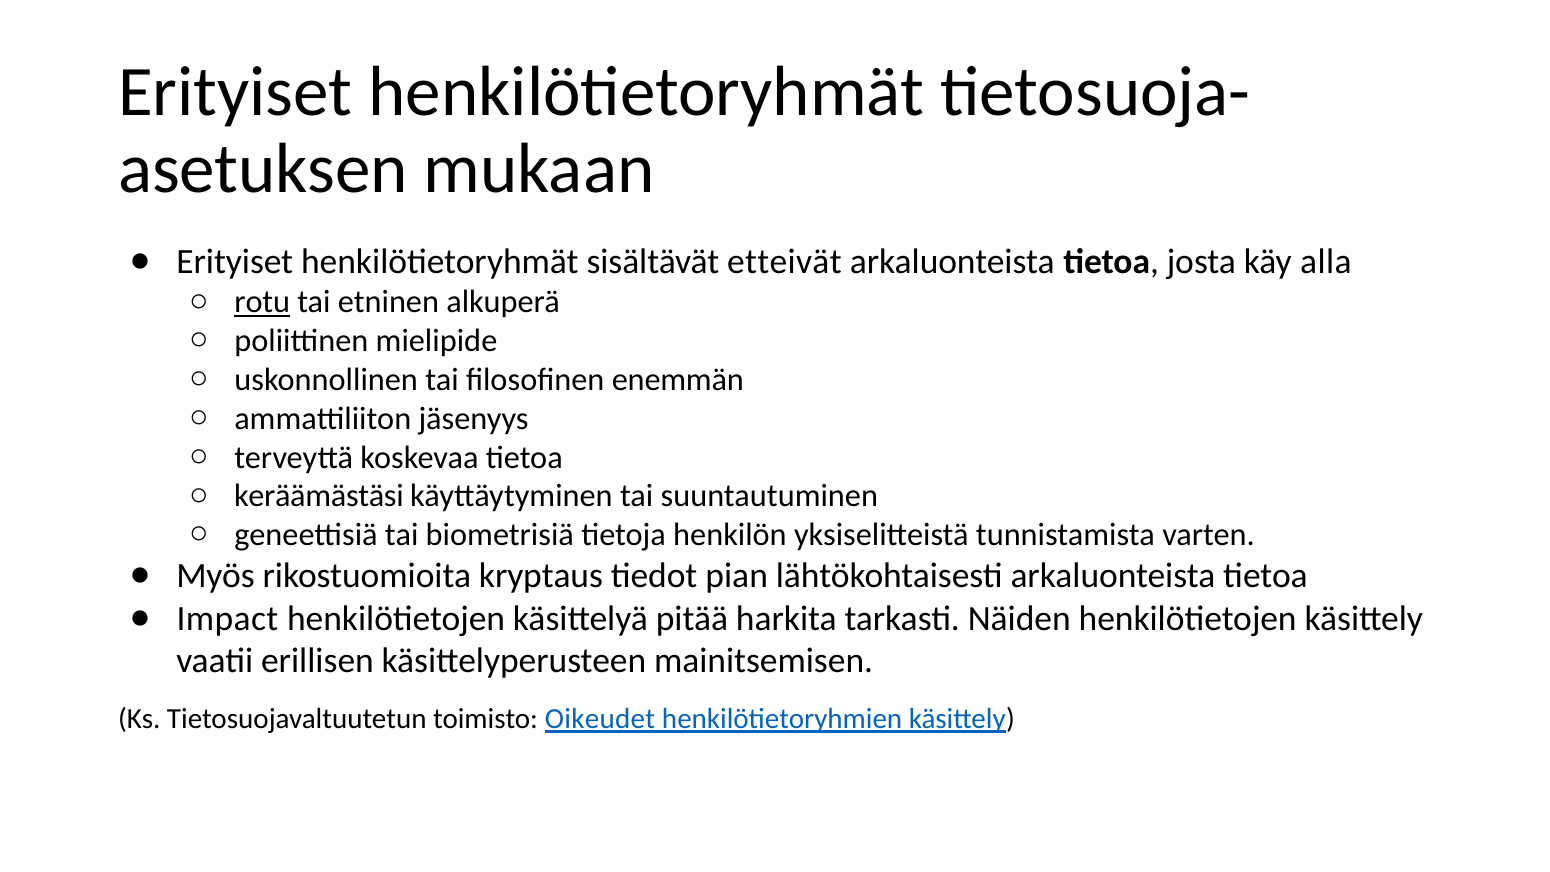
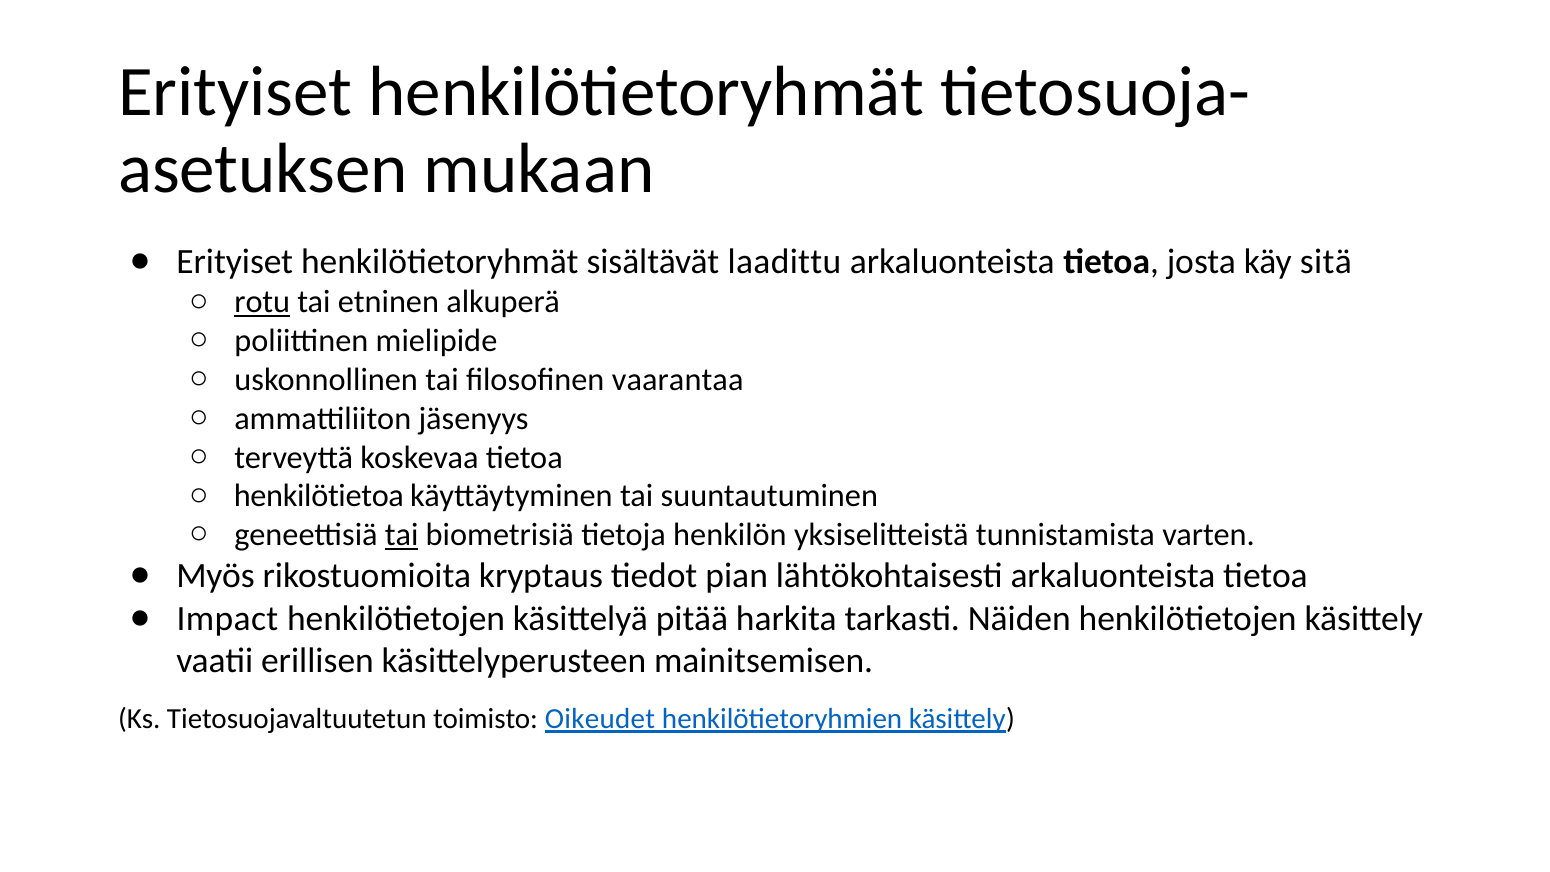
etteivät: etteivät -> laadittu
alla: alla -> sitä
enemmän: enemmän -> vaarantaa
keräämästäsi: keräämästäsi -> henkilötietoa
tai at (402, 535) underline: none -> present
